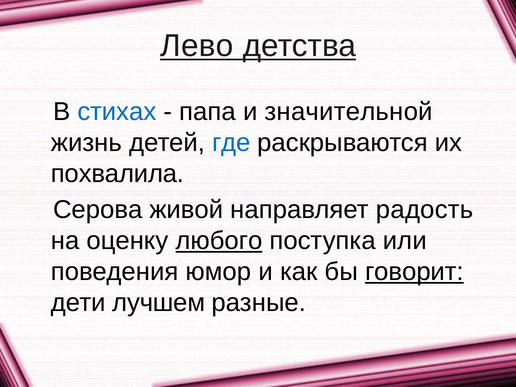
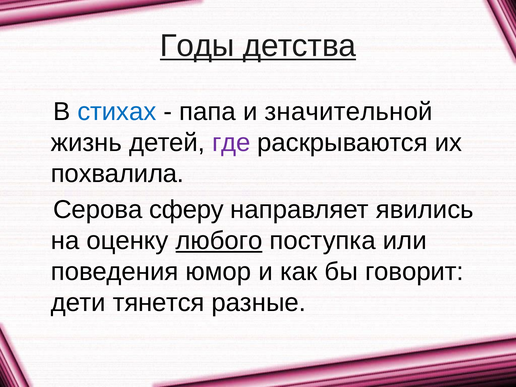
Лево: Лево -> Годы
где colour: blue -> purple
живой: живой -> сферу
радость: радость -> явились
говорит underline: present -> none
лучшем: лучшем -> тянется
